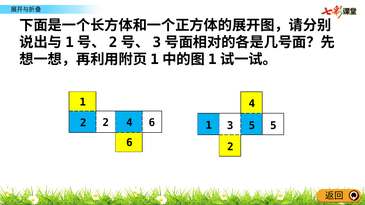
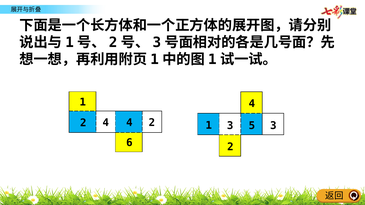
2 2: 2 -> 4
4 6: 6 -> 2
5 5: 5 -> 3
